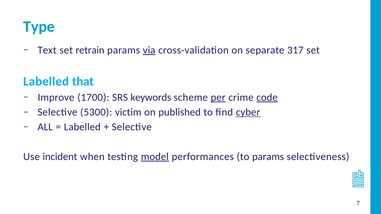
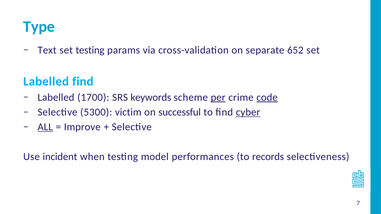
set retrain: retrain -> testing
via underline: present -> none
317: 317 -> 652
Labelled that: that -> find
Improve at (56, 98): Improve -> Labelled
published: published -> successful
ALL underline: none -> present
Labelled at (82, 127): Labelled -> Improve
model underline: present -> none
to params: params -> records
